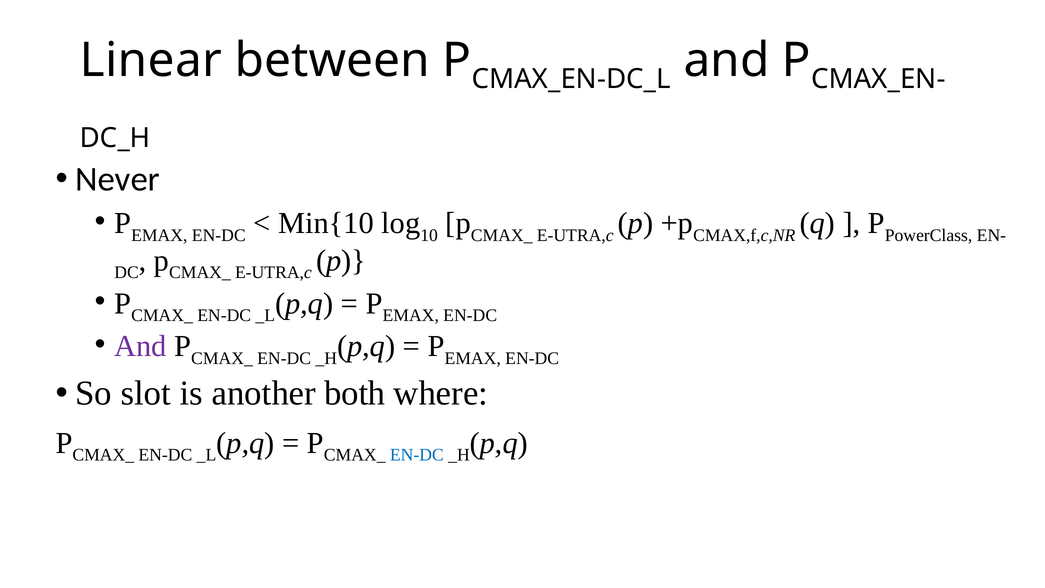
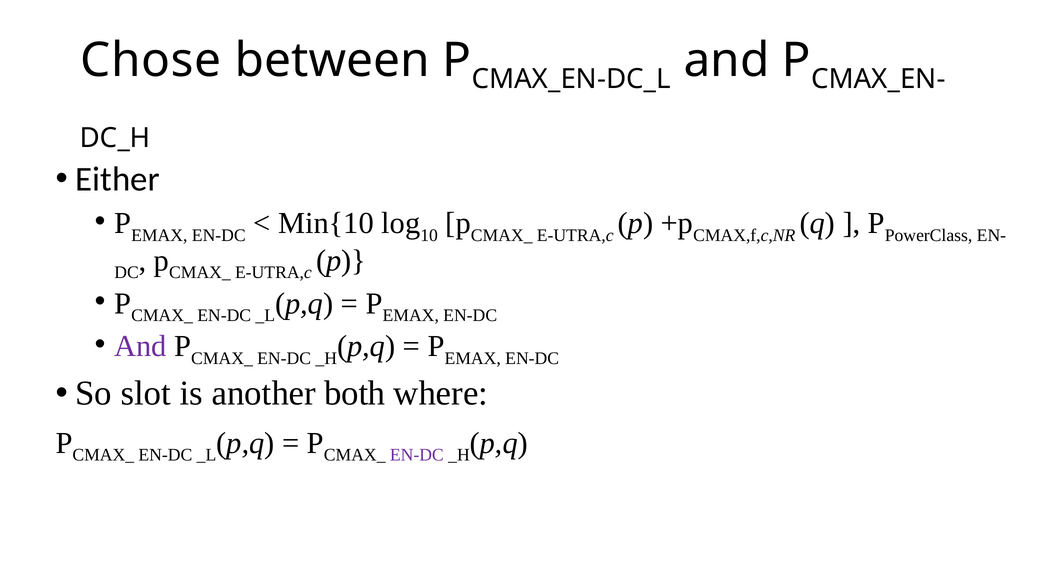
Linear: Linear -> Chose
Never: Never -> Either
EN-DC at (417, 455) colour: blue -> purple
